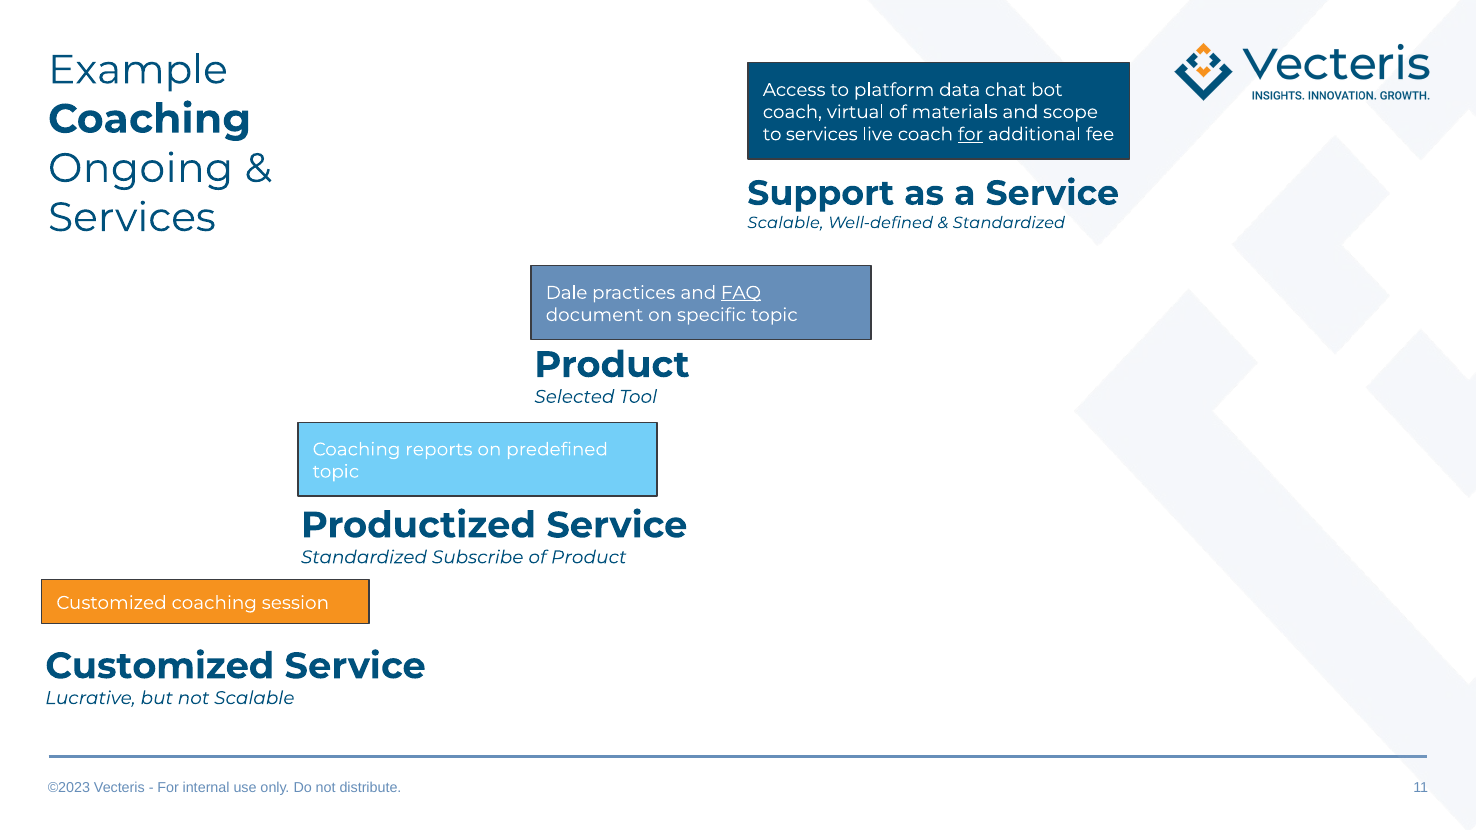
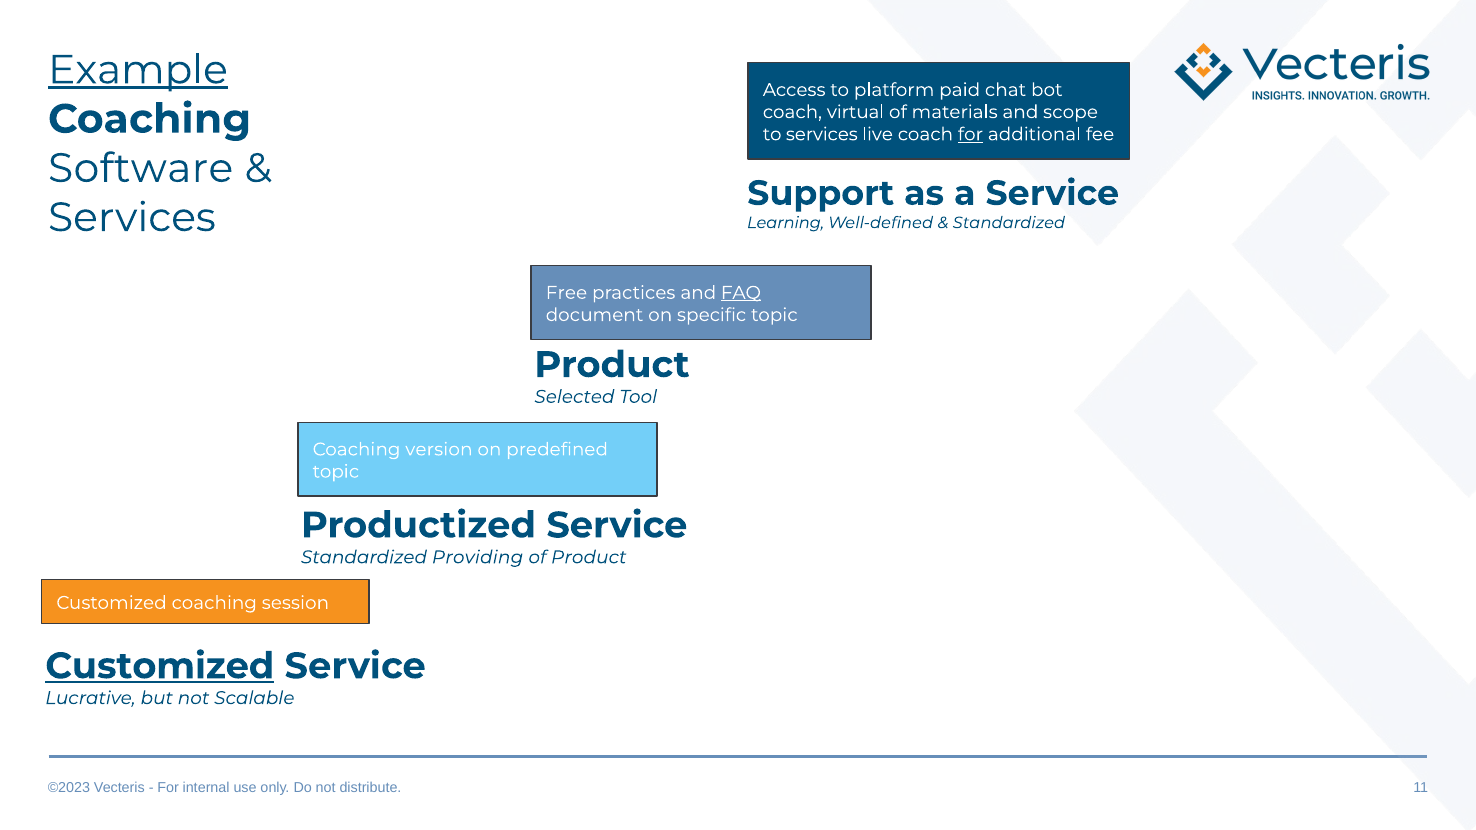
Example underline: none -> present
data: data -> paid
Ongoing: Ongoing -> Software
Scalable at (785, 223): Scalable -> Learning
Dale: Dale -> Free
reports: reports -> version
Subscribe: Subscribe -> Providing
Customized at (160, 666) underline: none -> present
